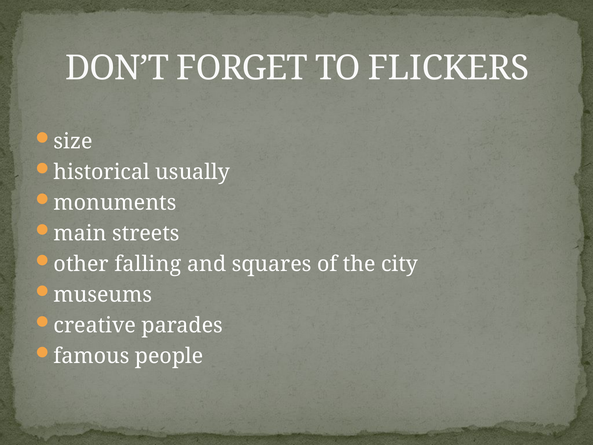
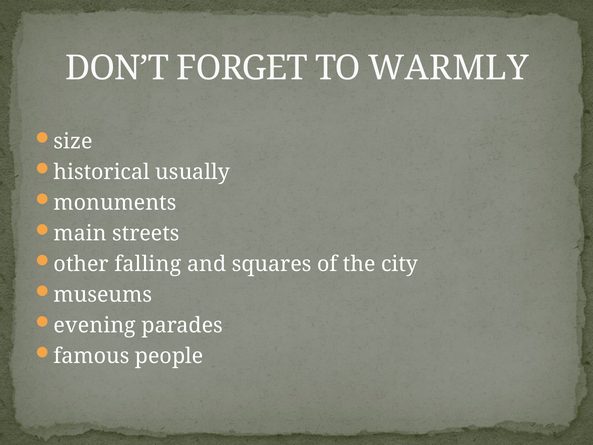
FLICKERS: FLICKERS -> WARMLY
creative: creative -> evening
